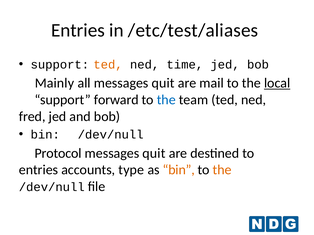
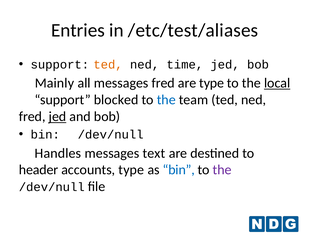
all messages quit: quit -> fred
are mail: mail -> type
forward: forward -> blocked
jed at (57, 117) underline: none -> present
Protocol: Protocol -> Handles
quit at (154, 153): quit -> text
entries at (38, 170): entries -> header
bin at (179, 170) colour: orange -> blue
the at (222, 170) colour: orange -> purple
